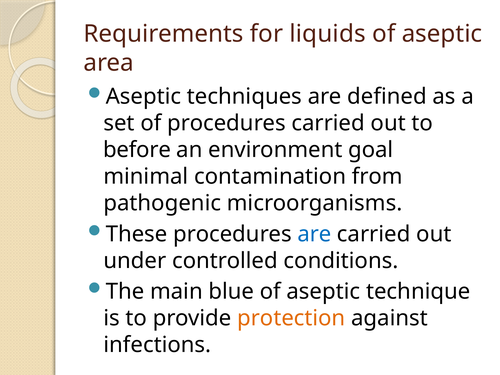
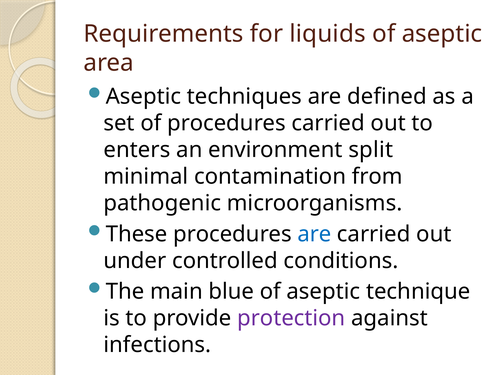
before: before -> enters
goal: goal -> split
protection colour: orange -> purple
